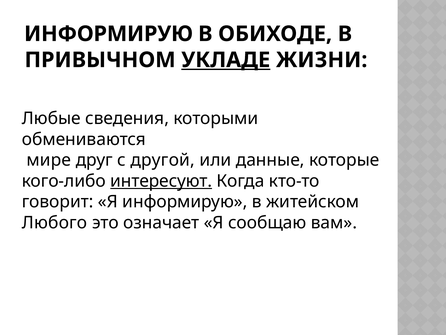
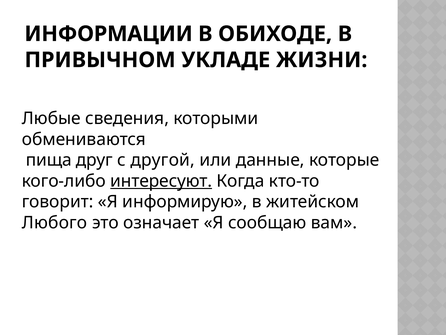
ИНФОРМИРУЮ at (109, 34): ИНФОРМИРУЮ -> ИНФОРМАЦИИ
УКЛАДЕ underline: present -> none
мире: мире -> пища
